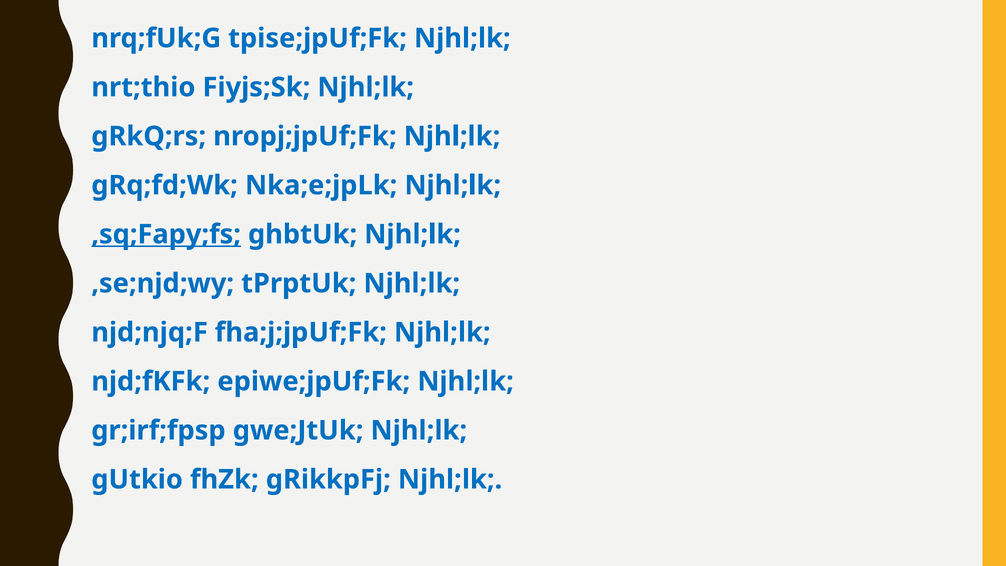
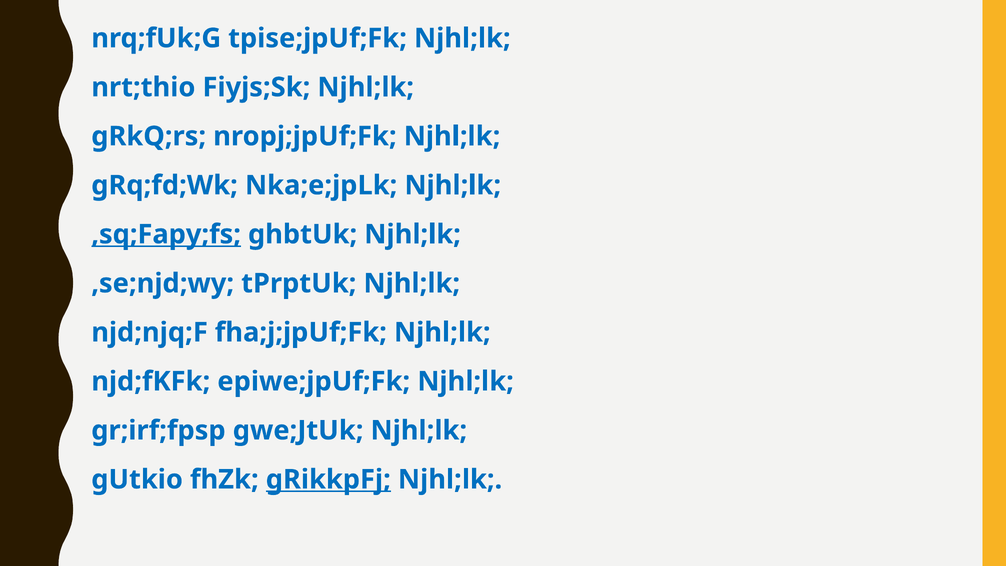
gRikkpFj underline: none -> present
